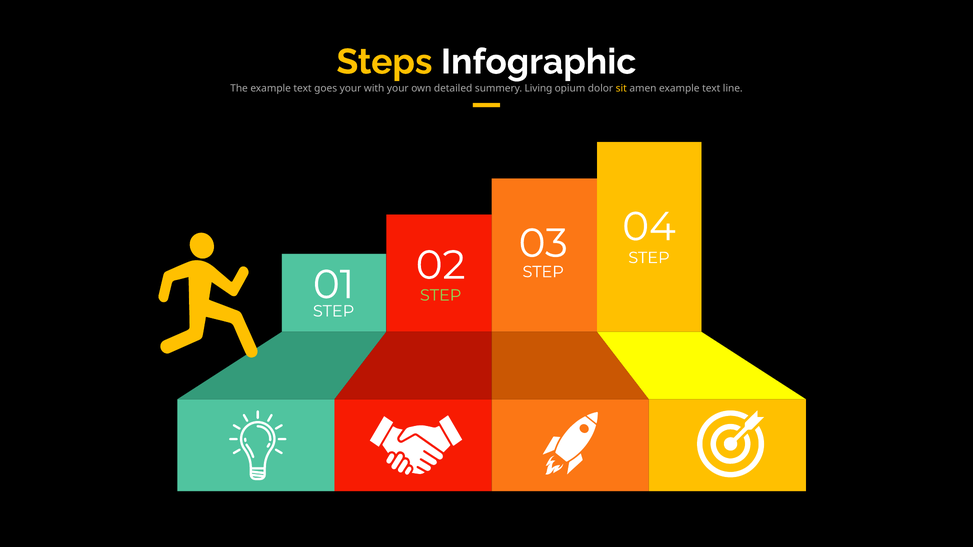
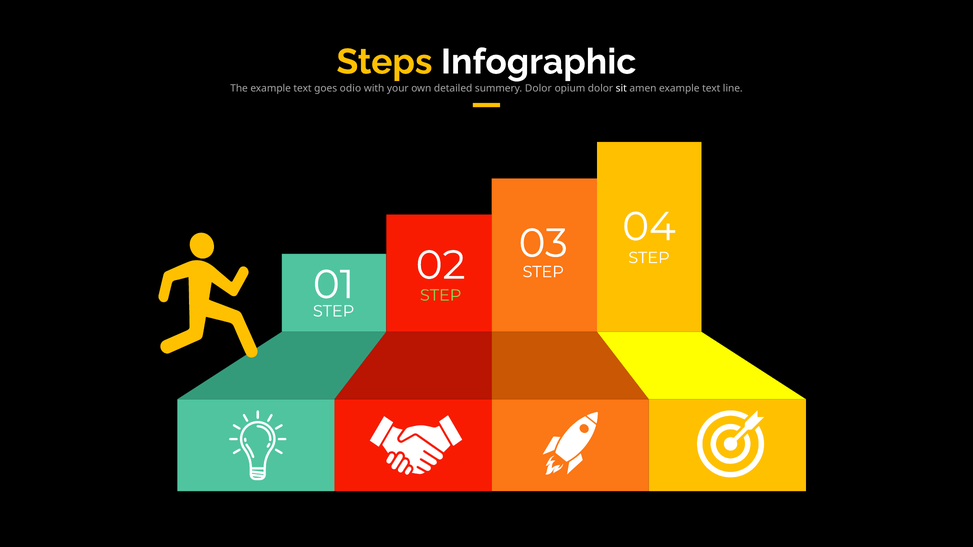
goes your: your -> odio
summery Living: Living -> Dolor
sit colour: yellow -> white
